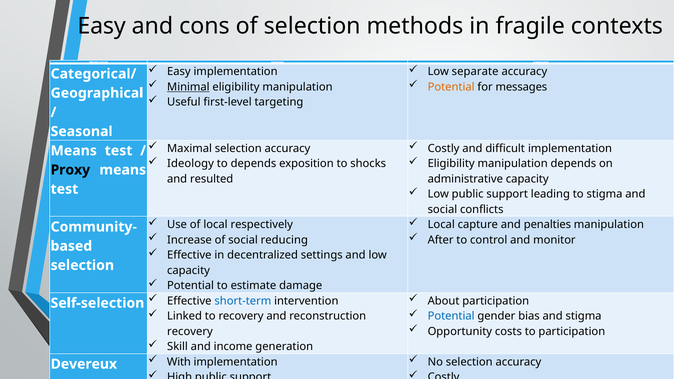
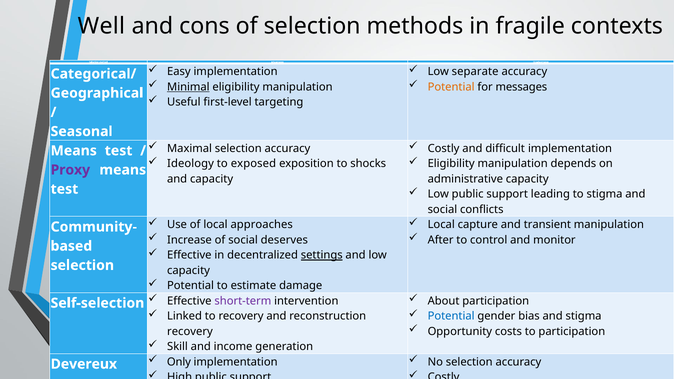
Easy at (102, 26): Easy -> Well
to depends: depends -> exposed
Proxy colour: black -> purple
and resulted: resulted -> capacity
respectively: respectively -> approaches
penalties: penalties -> transient
reducing: reducing -> deserves
settings underline: none -> present
short-term at (243, 301) colour: blue -> purple
With: With -> Only
